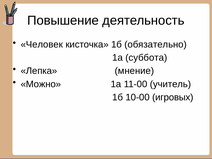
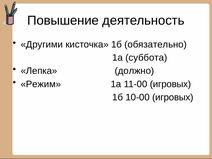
Человек: Человек -> Другими
мнение: мнение -> должно
Можно: Можно -> Режим
11-00 учитель: учитель -> игровых
